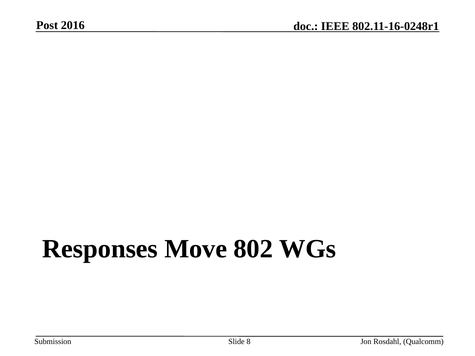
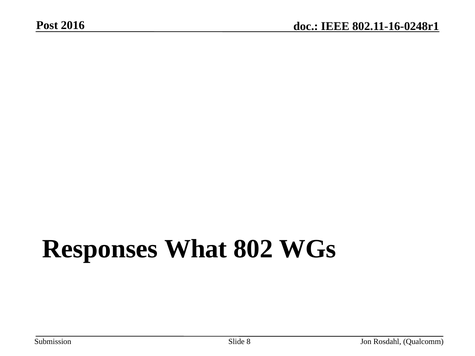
Move: Move -> What
